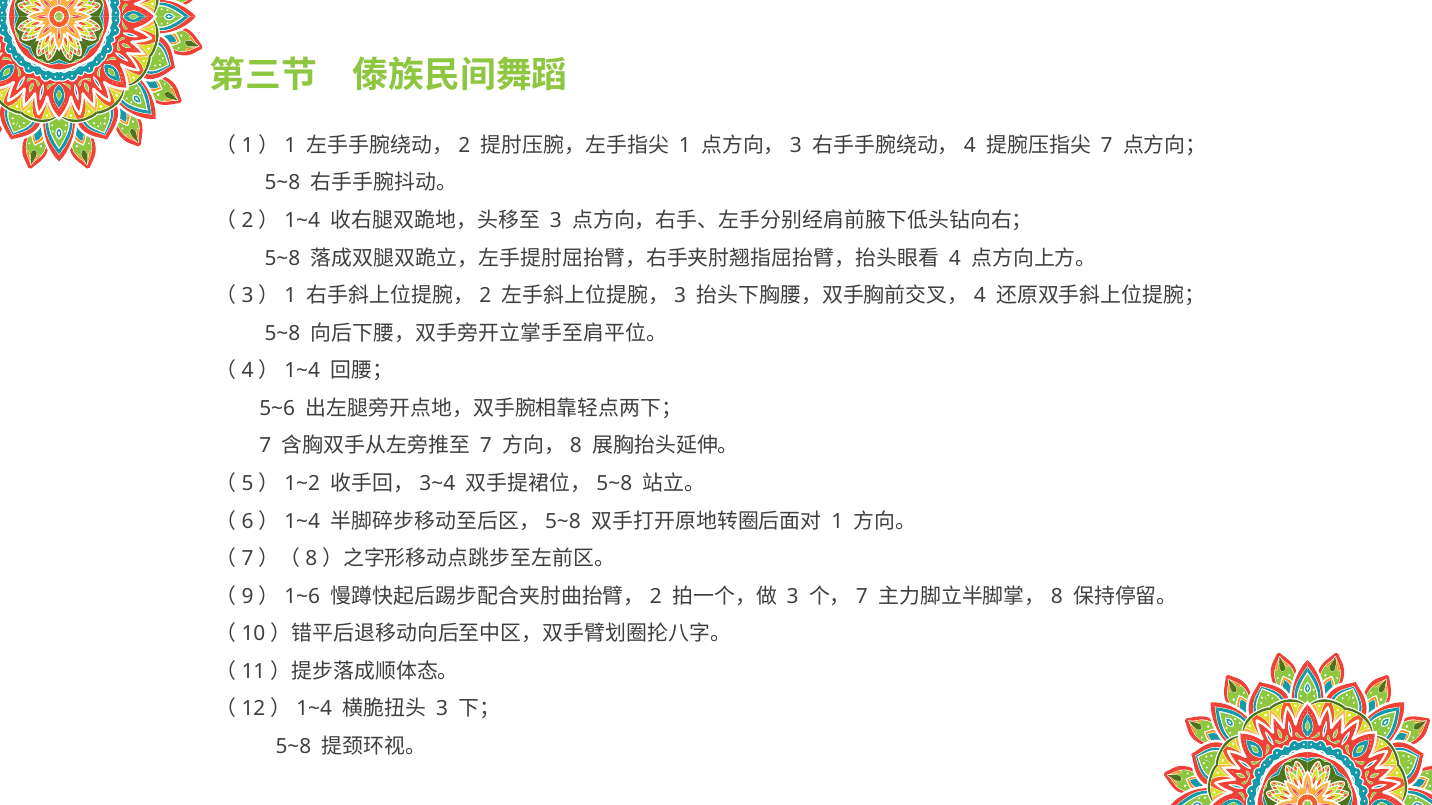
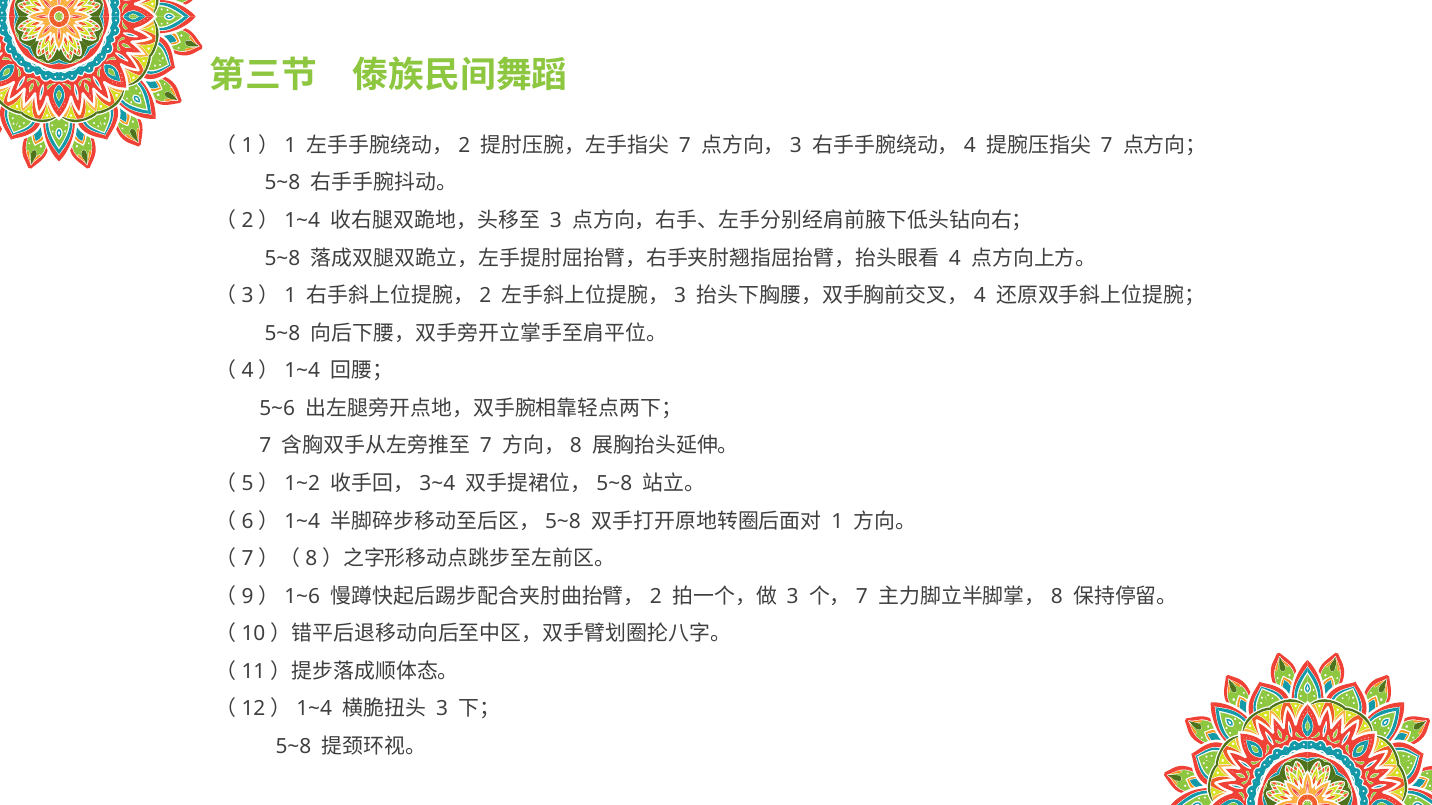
1 at (685, 146): 1 -> 7
